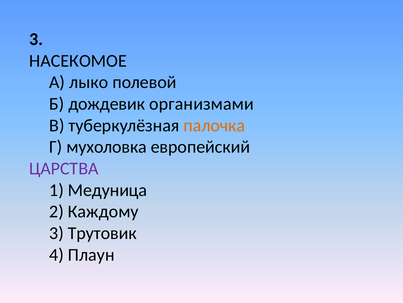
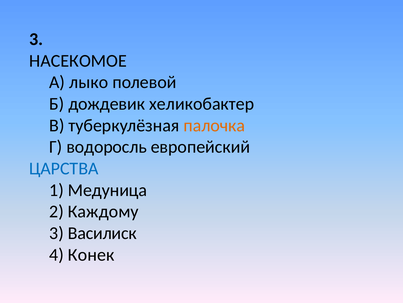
организмами: организмами -> хеликобактер
мухоловка: мухоловка -> водоросль
ЦАРСТВА colour: purple -> blue
Трутовик: Трутовик -> Василиск
Плаун: Плаун -> Конек
